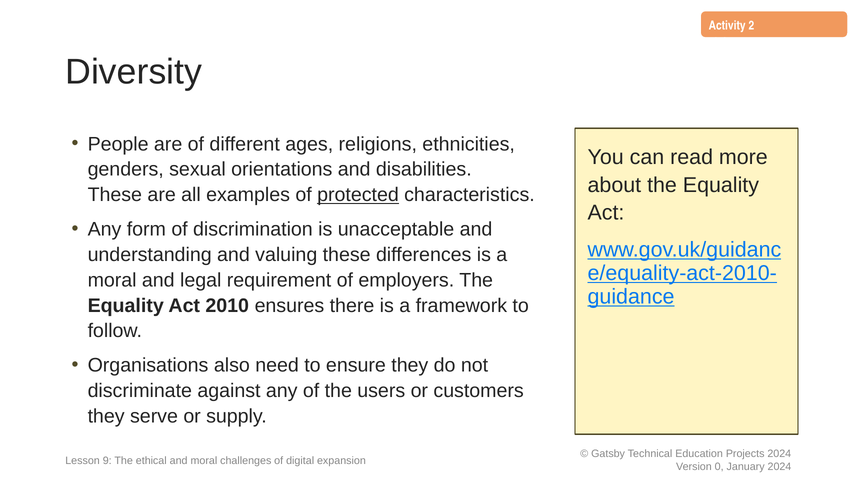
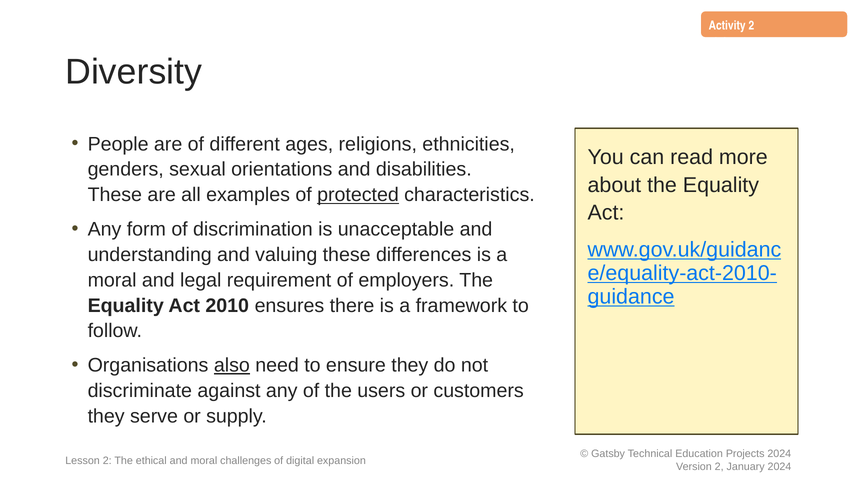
also underline: none -> present
Lesson 9: 9 -> 2
0 at (719, 467): 0 -> 2
